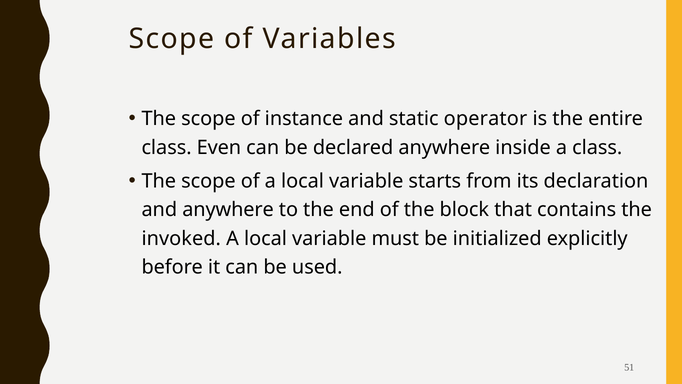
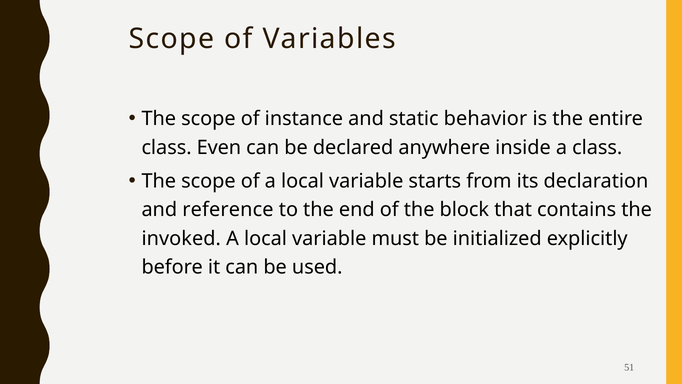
operator: operator -> behavior
and anywhere: anywhere -> reference
